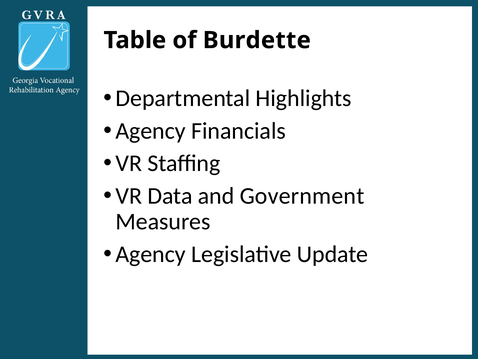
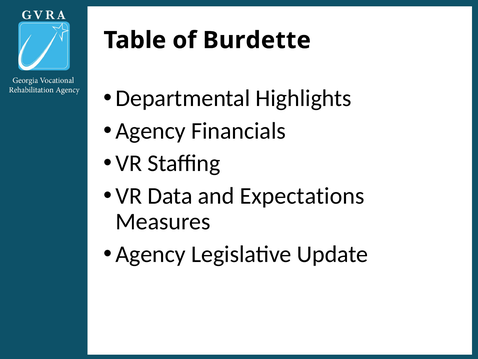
Government: Government -> Expectations
